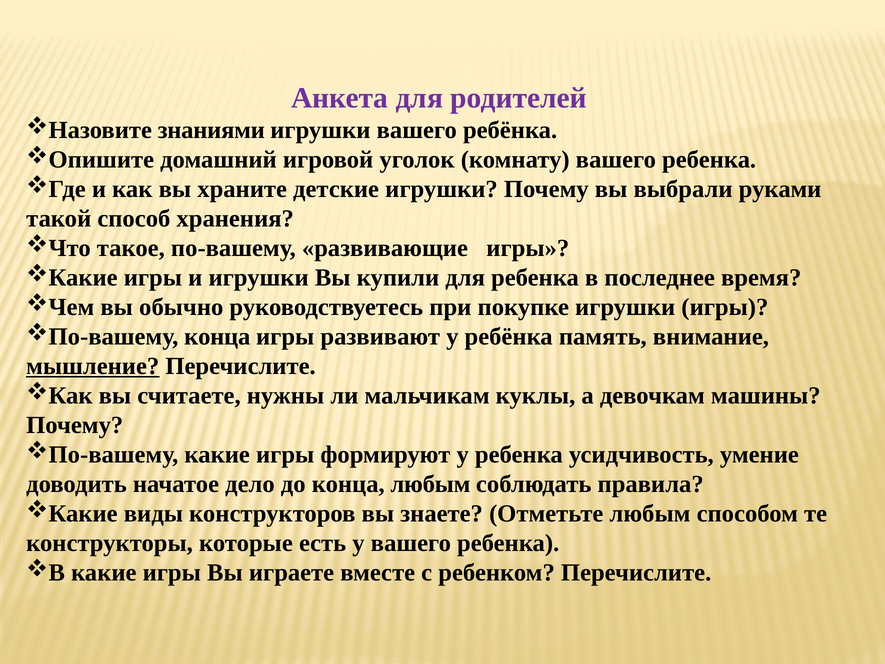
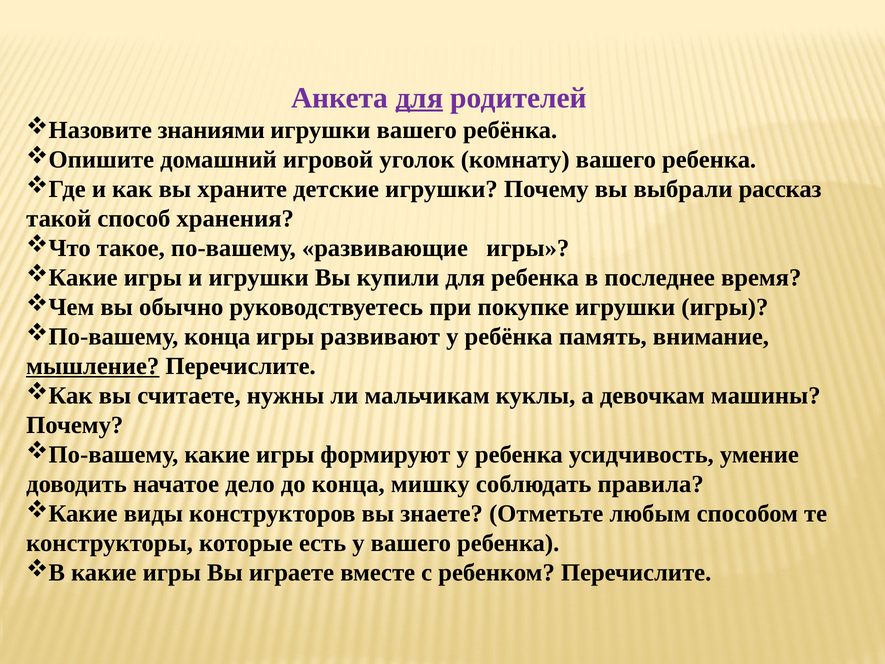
для at (419, 98) underline: none -> present
руками: руками -> рассказ
конца любым: любым -> мишку
